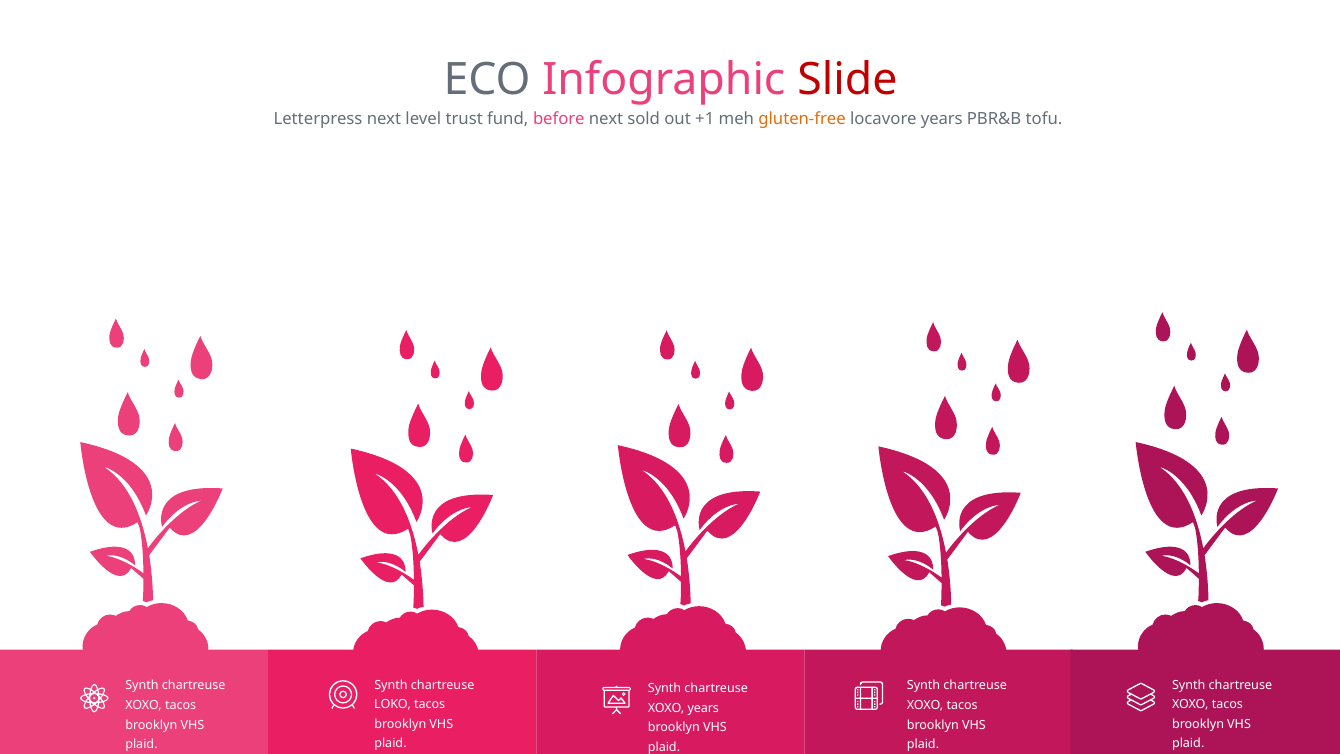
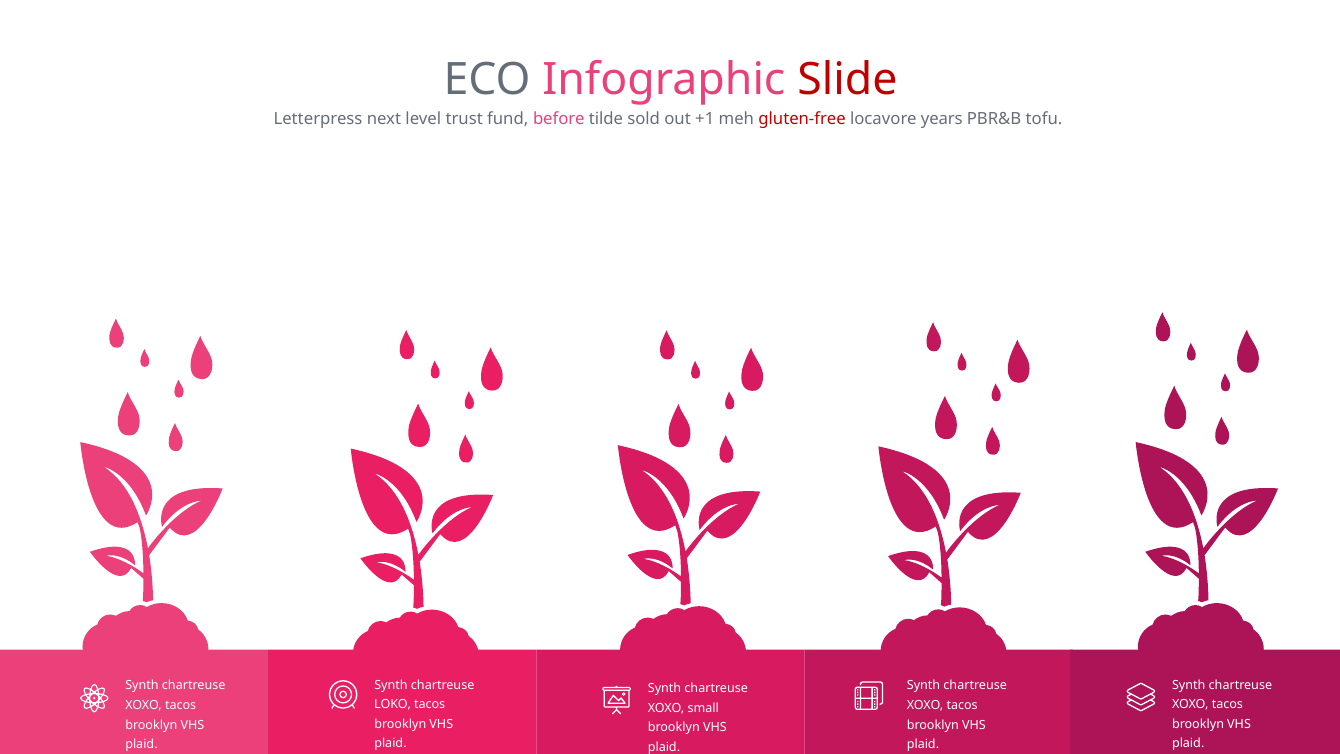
before next: next -> tilde
gluten-free colour: orange -> red
XOXO years: years -> small
